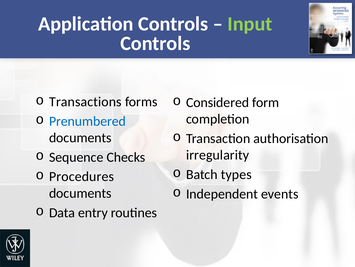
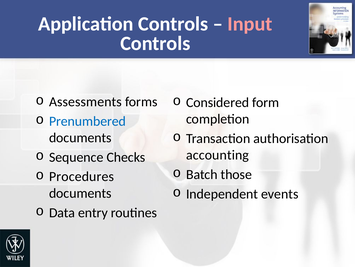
Input colour: light green -> pink
Transactions: Transactions -> Assessments
irregularity: irregularity -> accounting
types: types -> those
